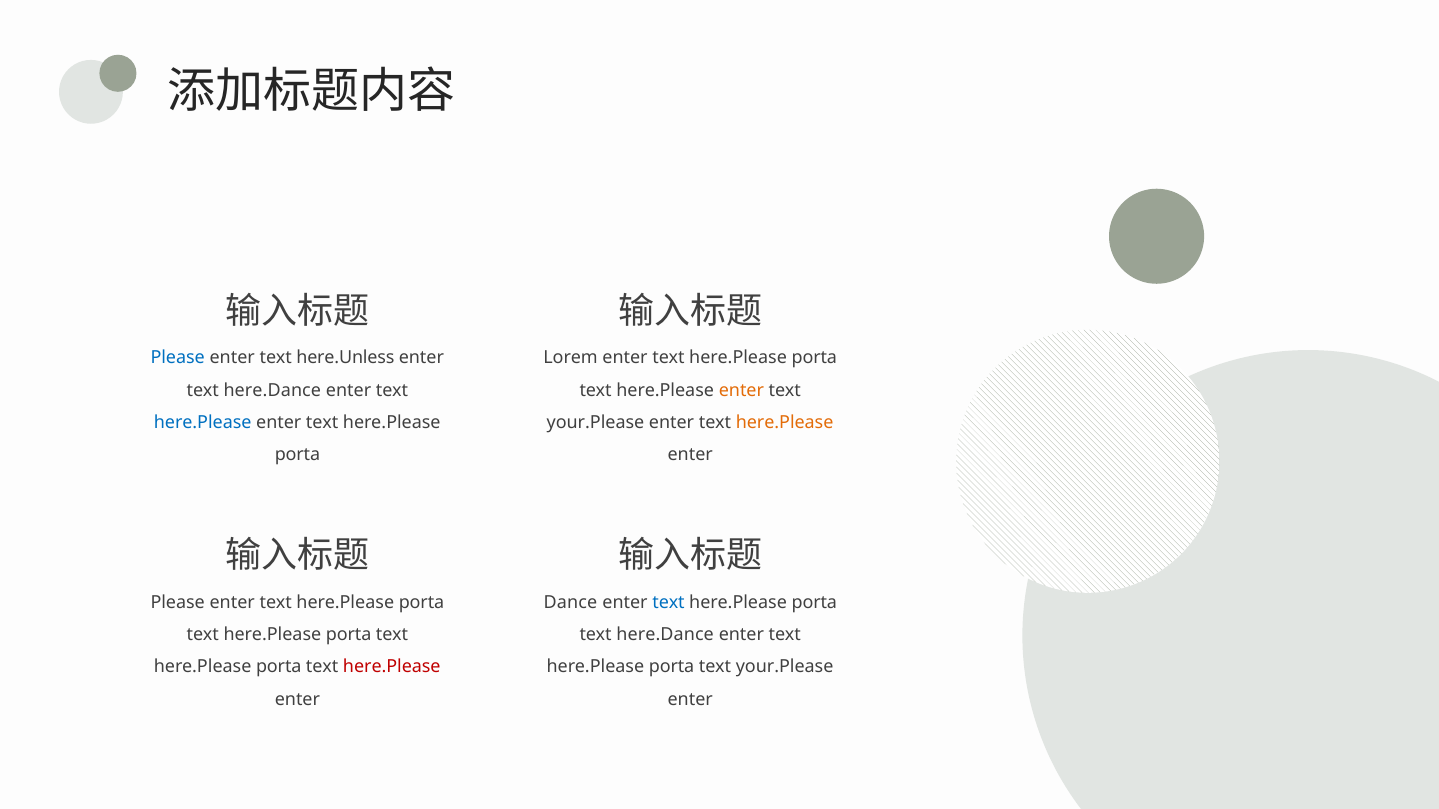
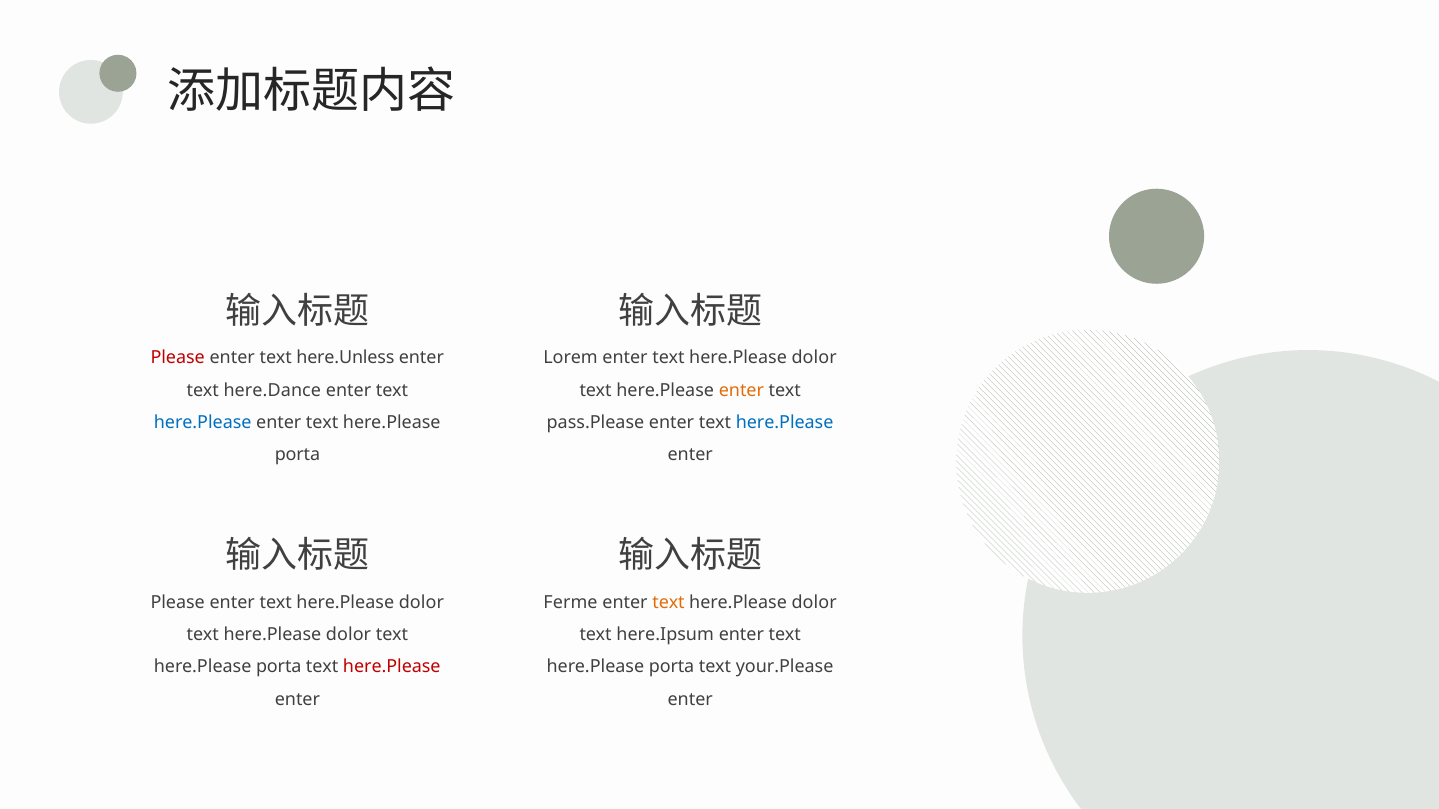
Please at (178, 358) colour: blue -> red
porta at (814, 358): porta -> dolor
your.Please at (595, 423): your.Please -> pass.Please
here.Please at (785, 423) colour: orange -> blue
porta at (422, 602): porta -> dolor
Dance: Dance -> Ferme
text at (669, 602) colour: blue -> orange
porta at (814, 602): porta -> dolor
porta at (349, 635): porta -> dolor
here.Dance at (665, 635): here.Dance -> here.Ipsum
